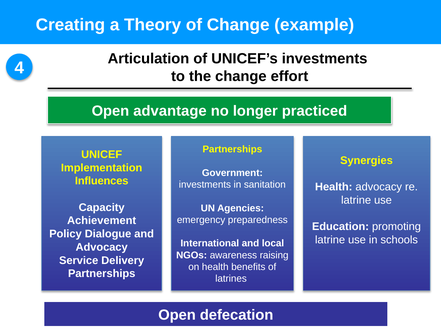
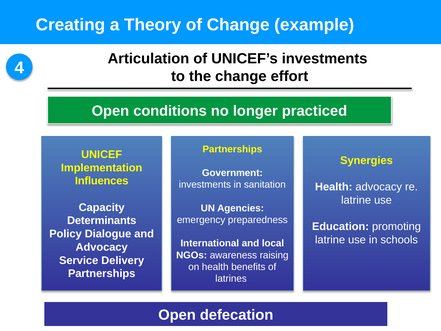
advantage: advantage -> conditions
Achievement: Achievement -> Determinants
